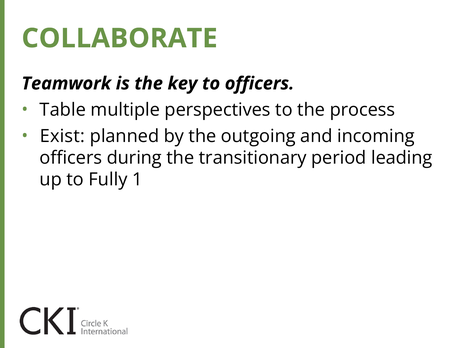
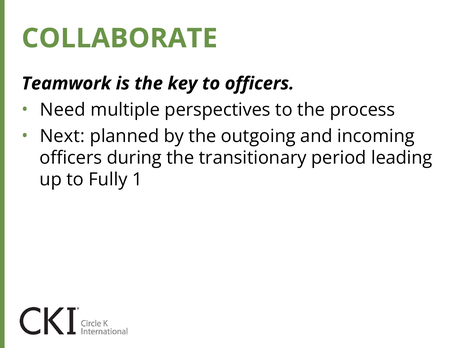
Table: Table -> Need
Exist: Exist -> Next
